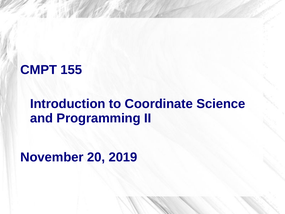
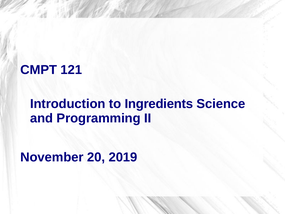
155: 155 -> 121
Coordinate: Coordinate -> Ingredients
